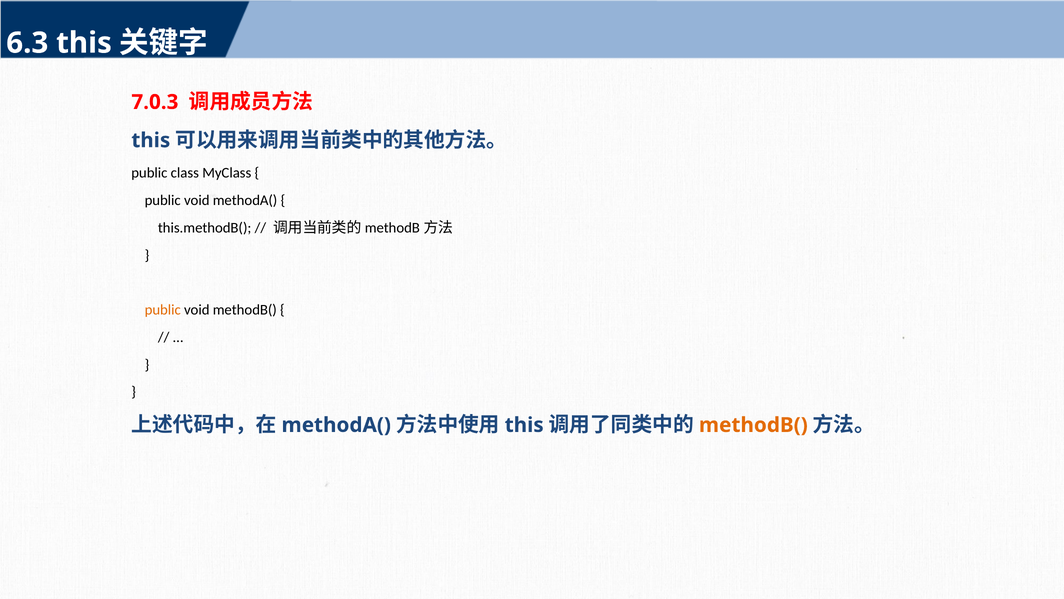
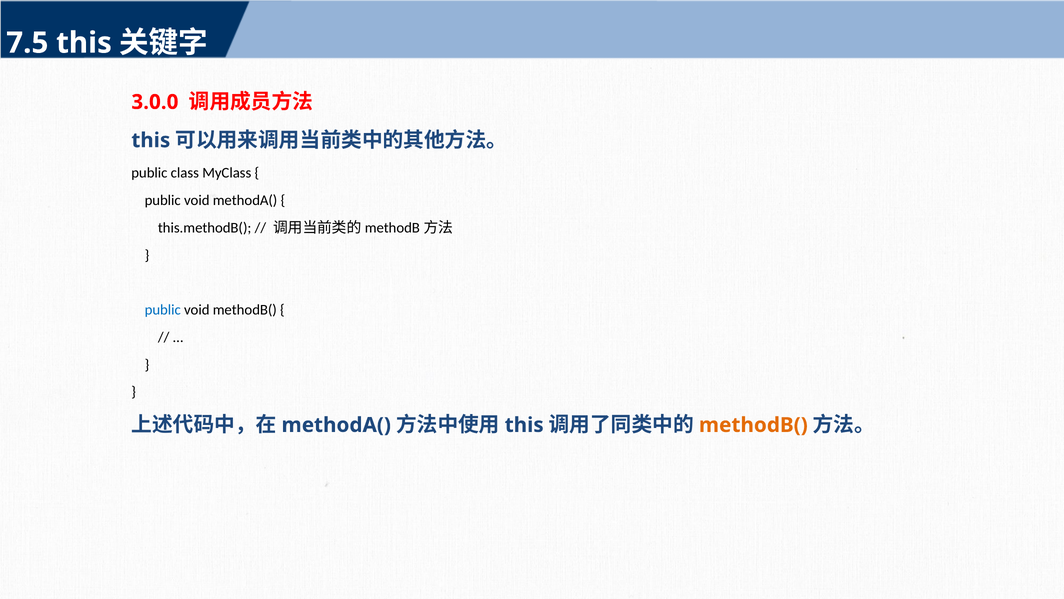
6.3: 6.3 -> 7.5
7.0.3: 7.0.3 -> 3.0.0
public at (163, 310) colour: orange -> blue
